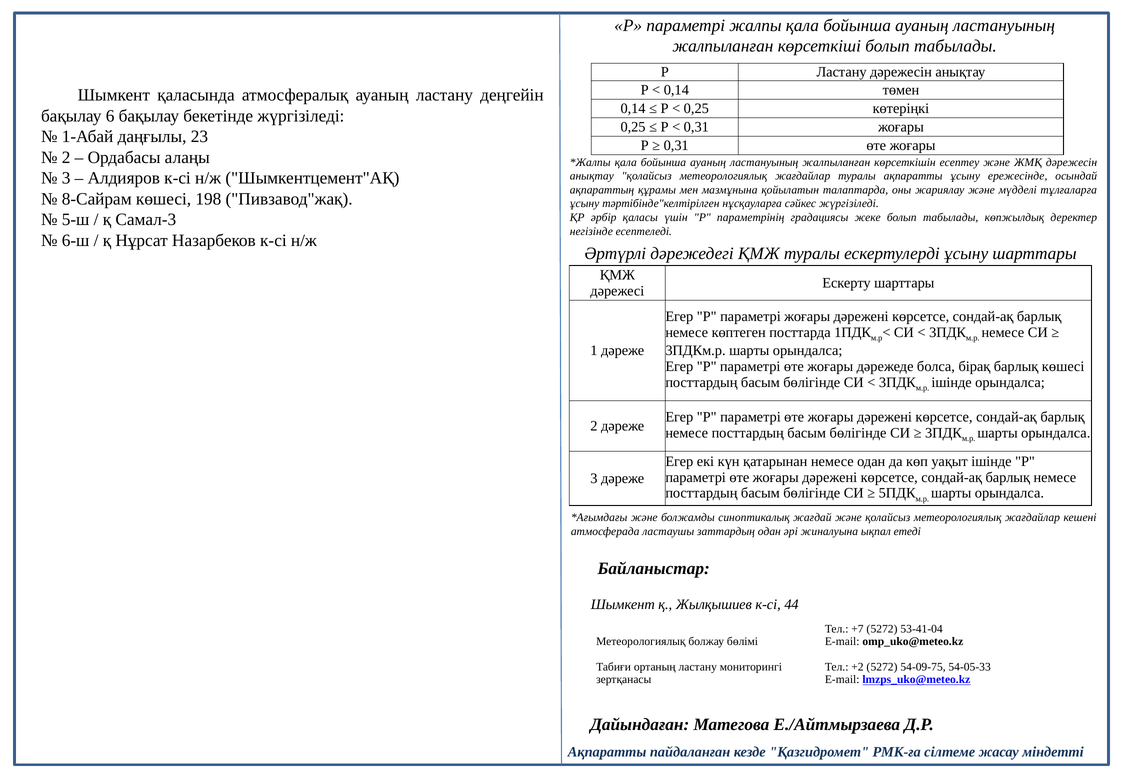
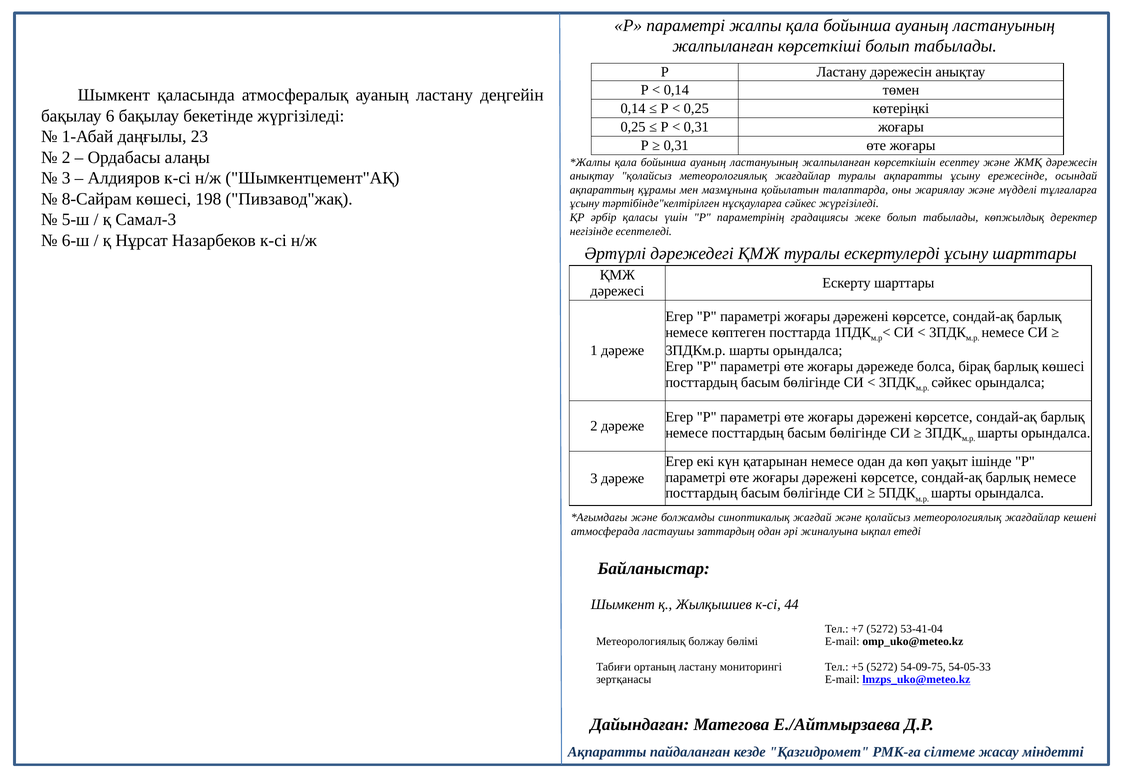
ішінде at (952, 382): ішінде -> сәйкес
+2: +2 -> +5
